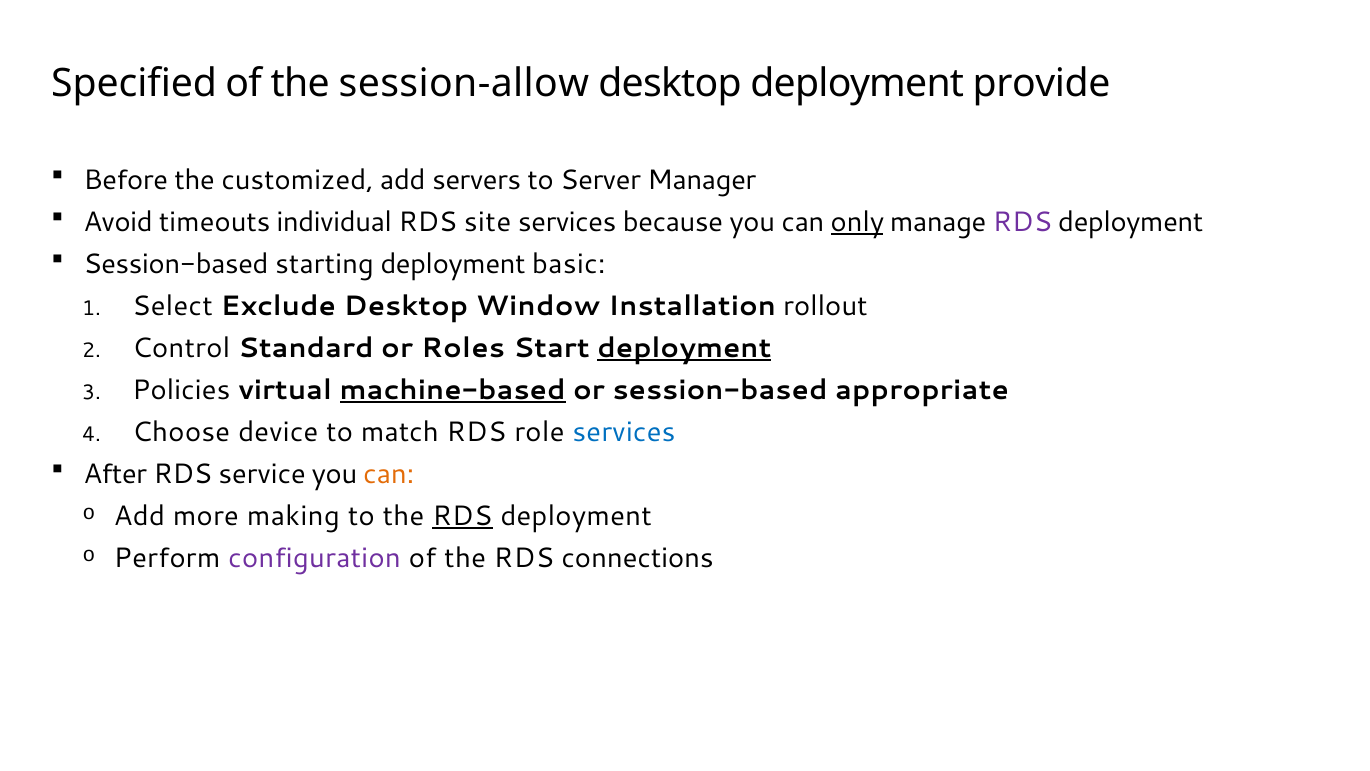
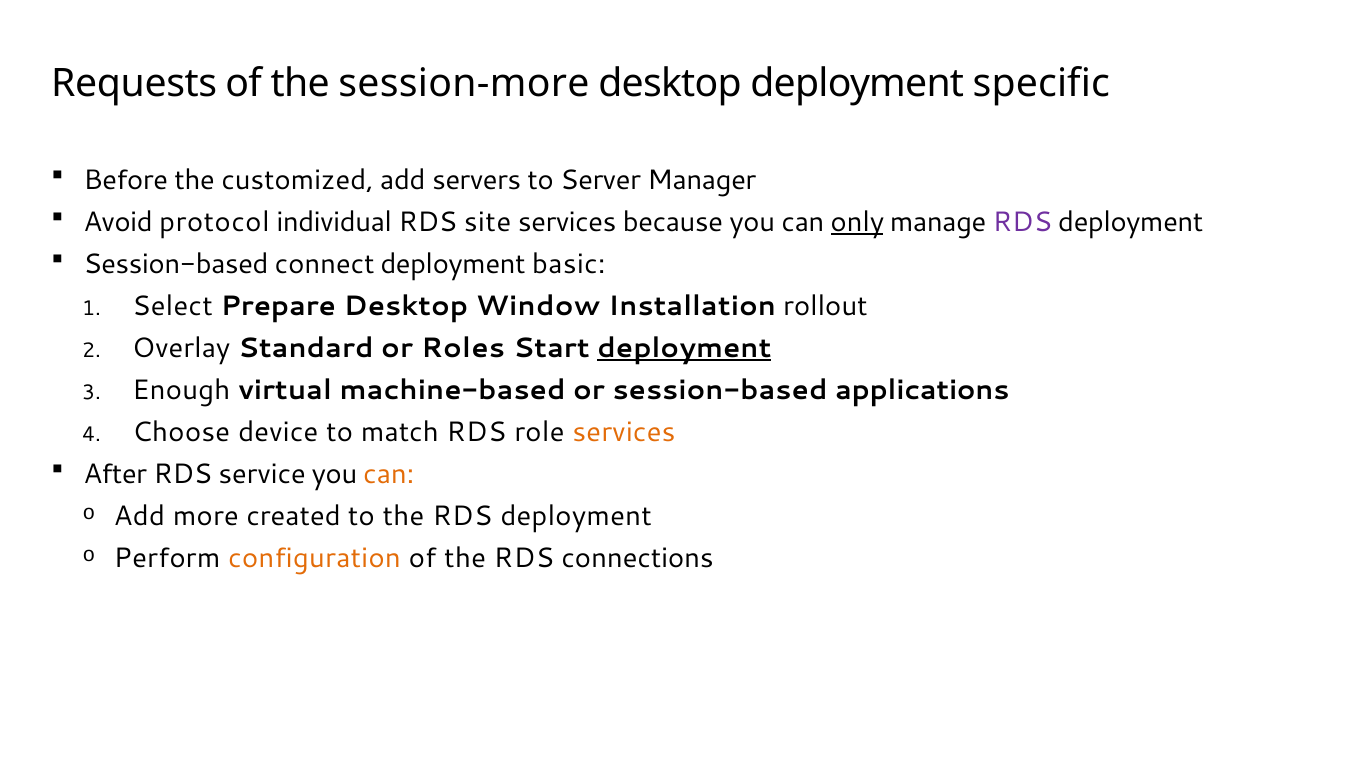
Specified: Specified -> Requests
session-allow: session-allow -> session-more
provide: provide -> specific
timeouts: timeouts -> protocol
starting: starting -> connect
Exclude: Exclude -> Prepare
Control: Control -> Overlay
Policies: Policies -> Enough
machine-based underline: present -> none
appropriate: appropriate -> applications
services at (624, 432) colour: blue -> orange
making: making -> created
RDS at (462, 516) underline: present -> none
configuration colour: purple -> orange
